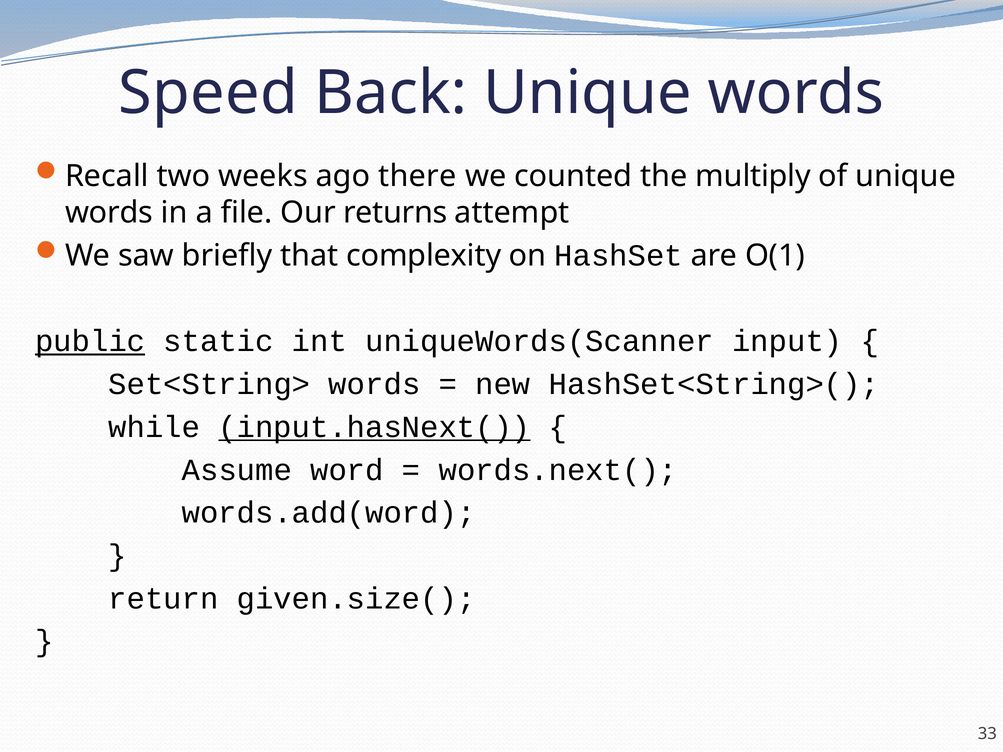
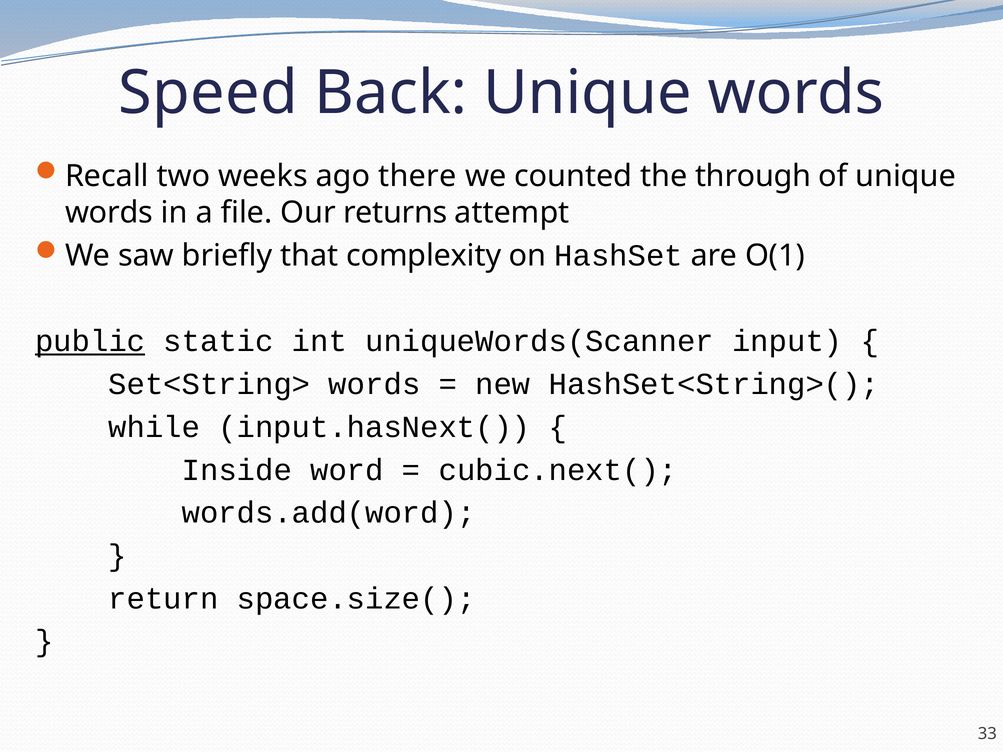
multiply: multiply -> through
input.hasNext( underline: present -> none
Assume: Assume -> Inside
words.next(: words.next( -> cubic.next(
given.size(: given.size( -> space.size(
